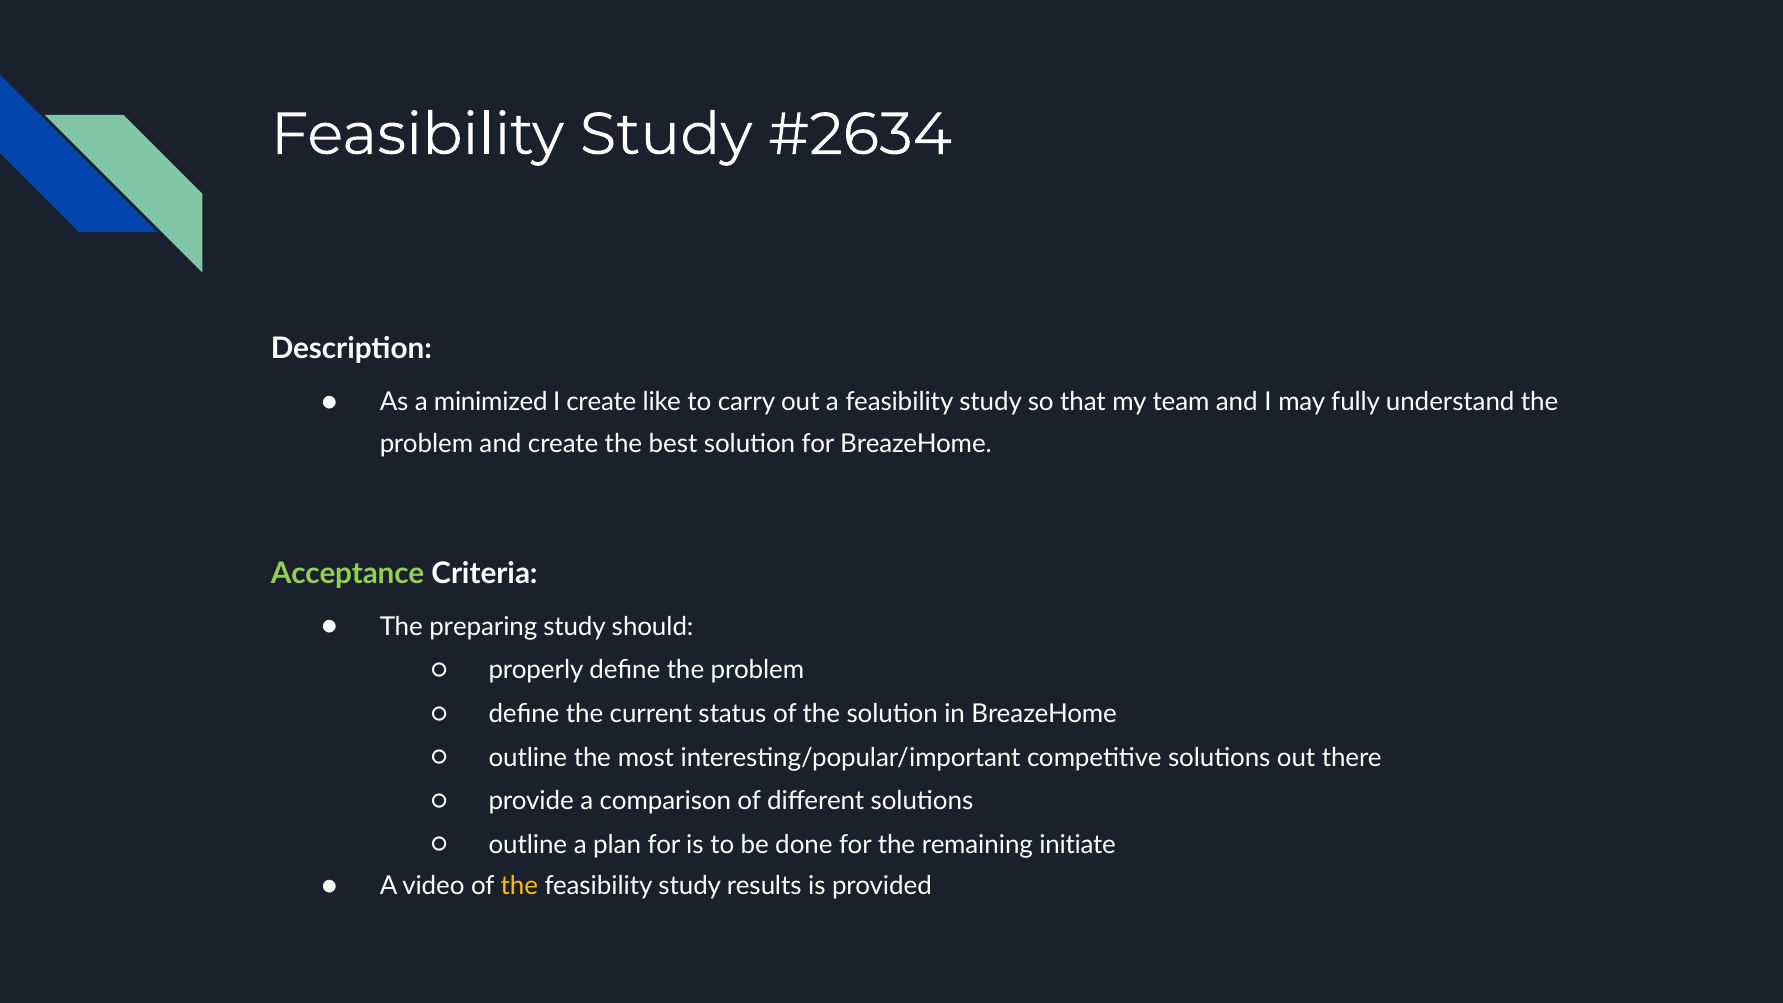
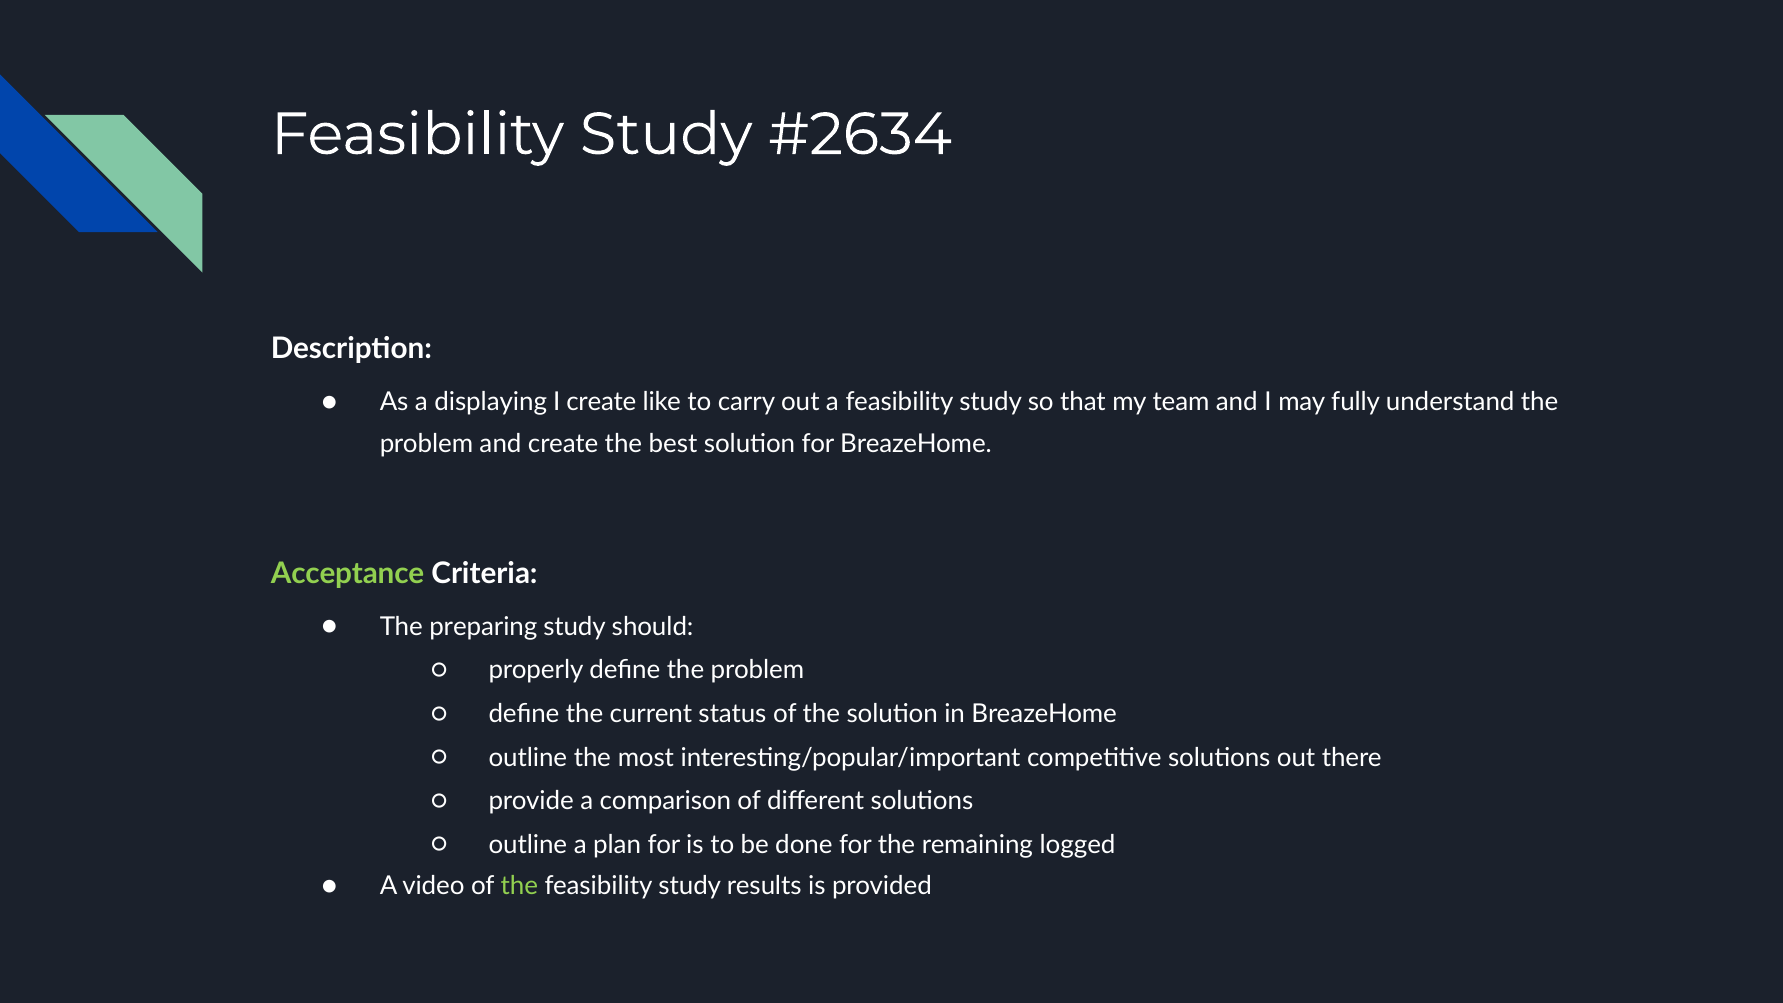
minimized: minimized -> displaying
initiate: initiate -> logged
the at (519, 886) colour: yellow -> light green
